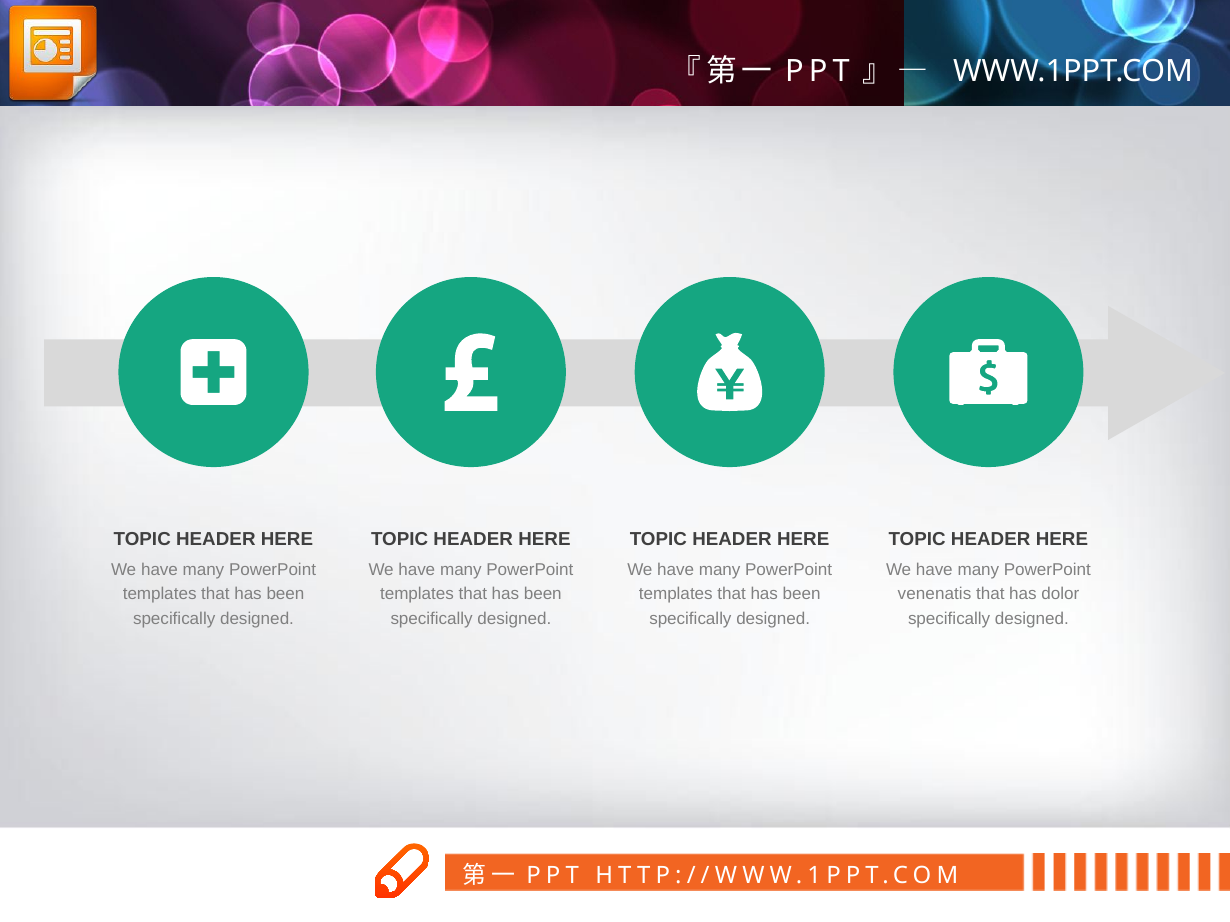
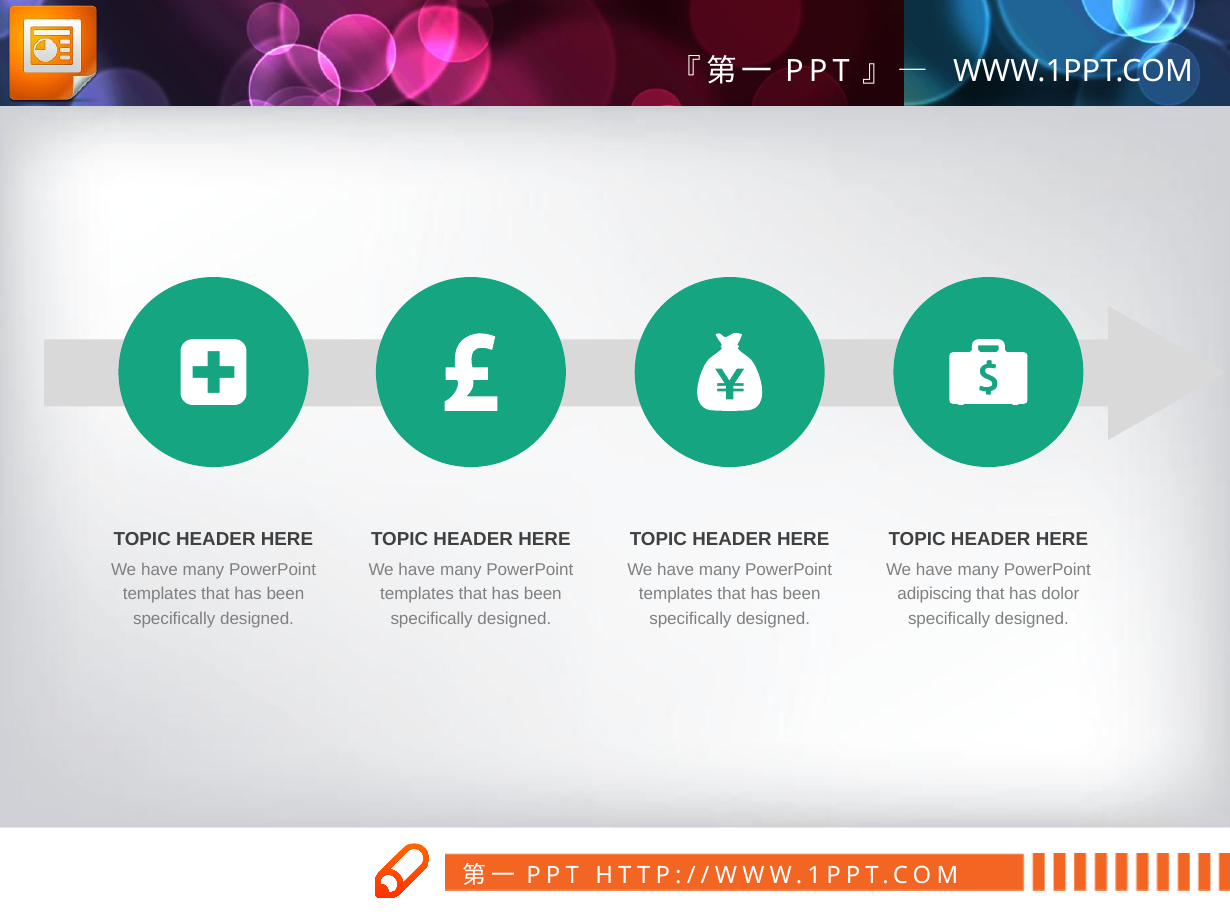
venenatis: venenatis -> adipiscing
